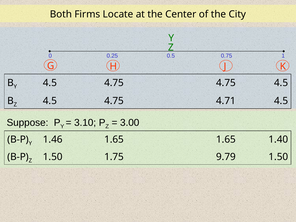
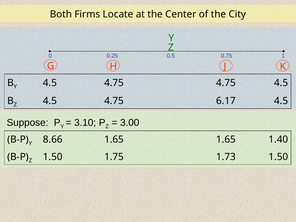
4.71: 4.71 -> 6.17
1.46: 1.46 -> 8.66
9.79: 9.79 -> 1.73
